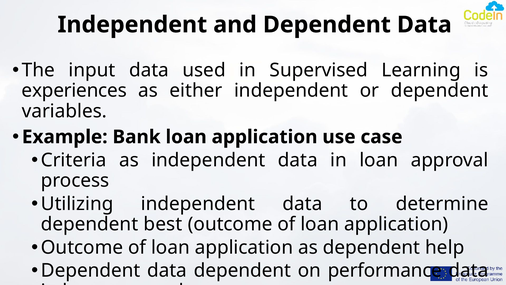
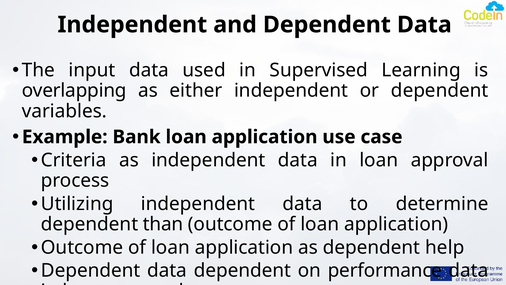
experiences: experiences -> overlapping
best: best -> than
